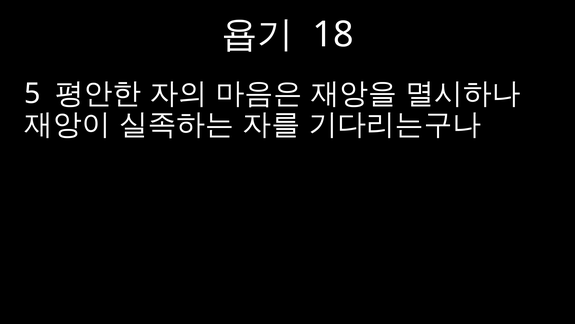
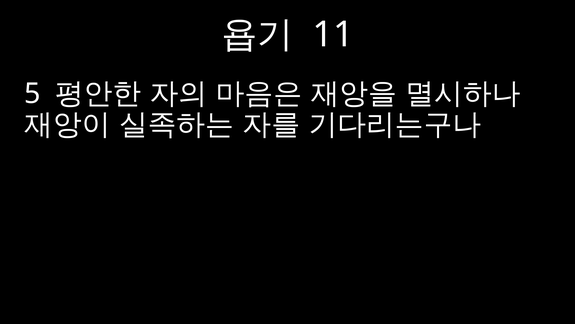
18: 18 -> 11
